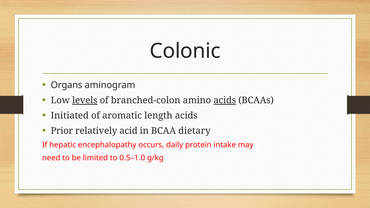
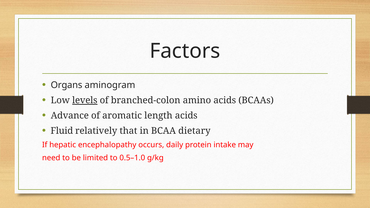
Colonic: Colonic -> Factors
acids at (225, 100) underline: present -> none
Initiated: Initiated -> Advance
Prior: Prior -> Fluid
acid: acid -> that
